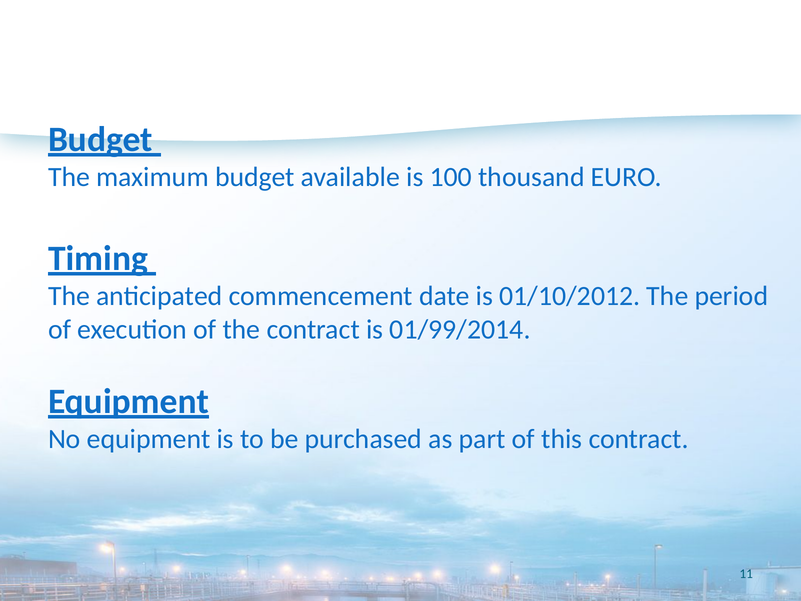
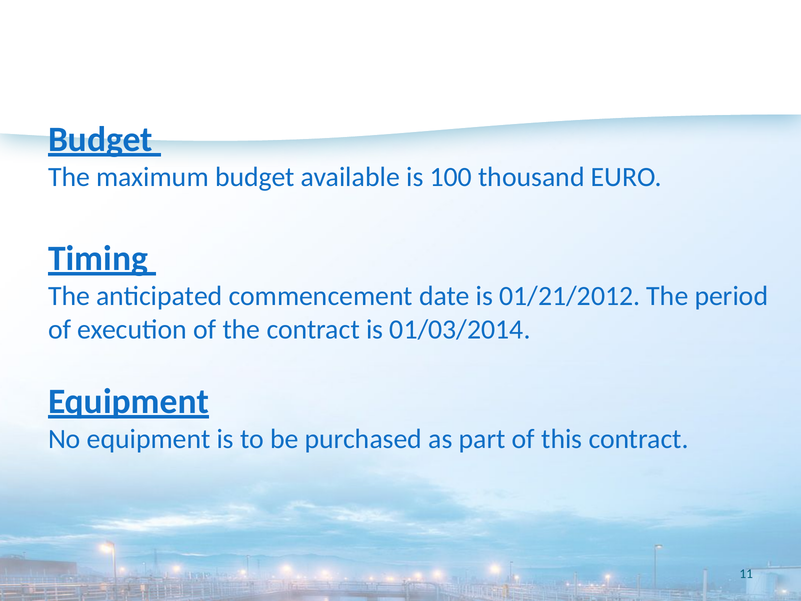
01/10/2012: 01/10/2012 -> 01/21/2012
01/99/2014: 01/99/2014 -> 01/03/2014
